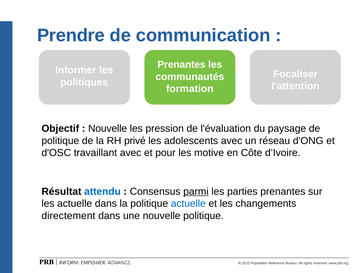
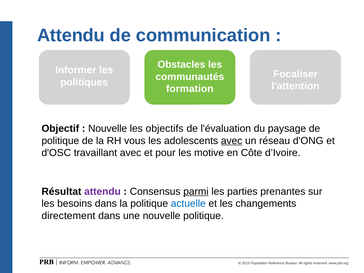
Prendre at (71, 35): Prendre -> Attendu
Prenantes at (181, 65): Prenantes -> Obstacles
pression: pression -> objectifs
privé: privé -> vous
avec at (232, 141) underline: none -> present
attendu at (102, 191) colour: blue -> purple
les actuelle: actuelle -> besoins
